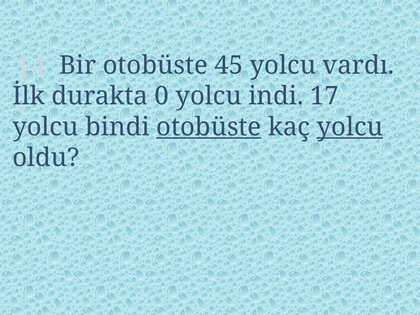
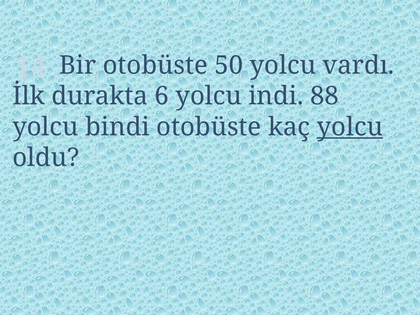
45: 45 -> 50
0: 0 -> 6
17: 17 -> 88
otobüste at (209, 127) underline: present -> none
